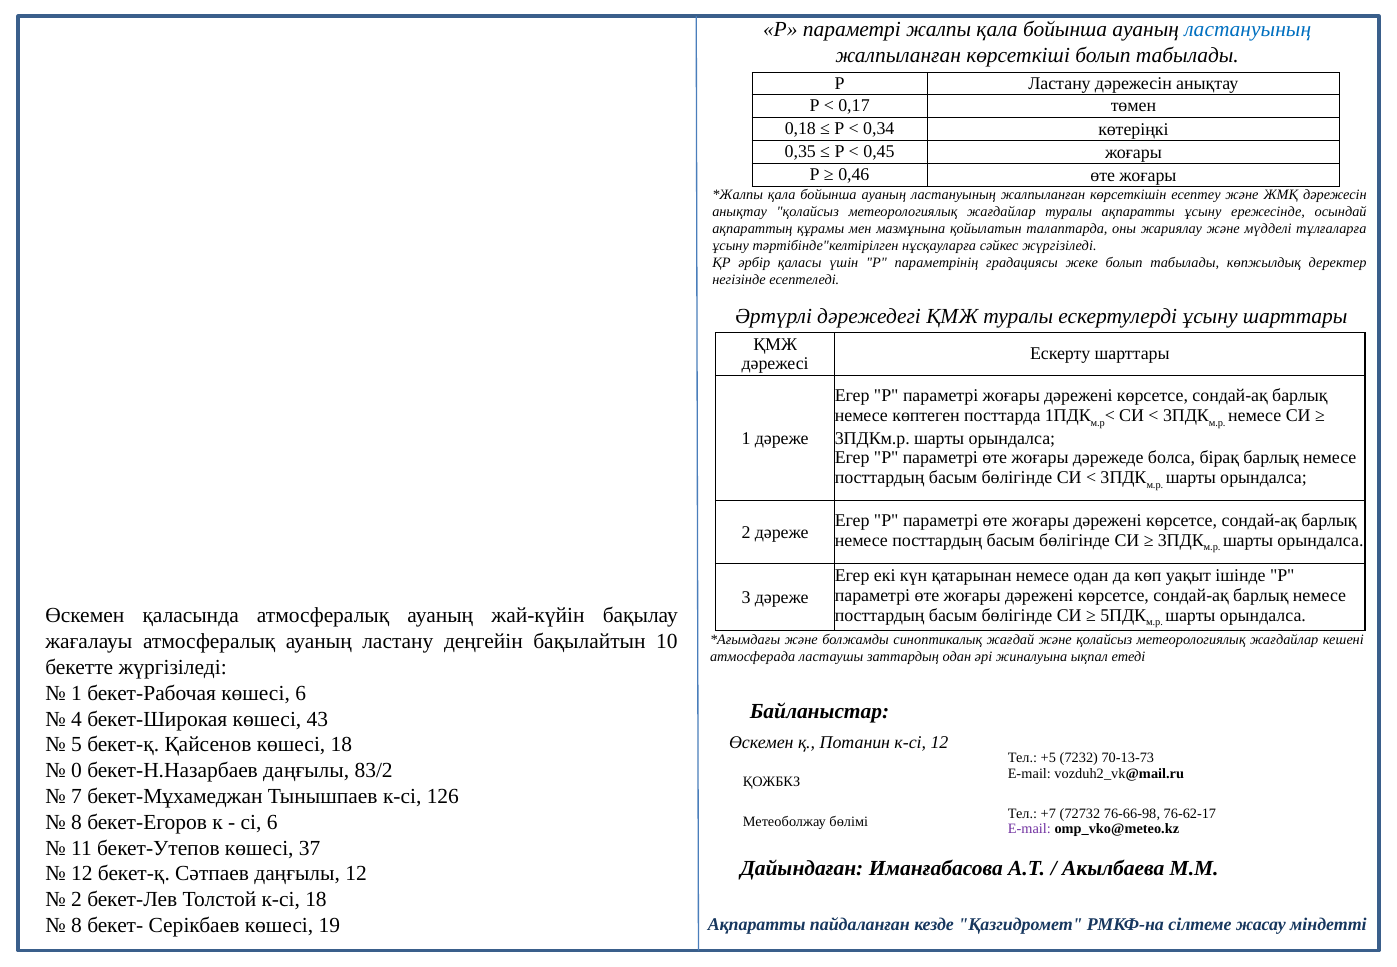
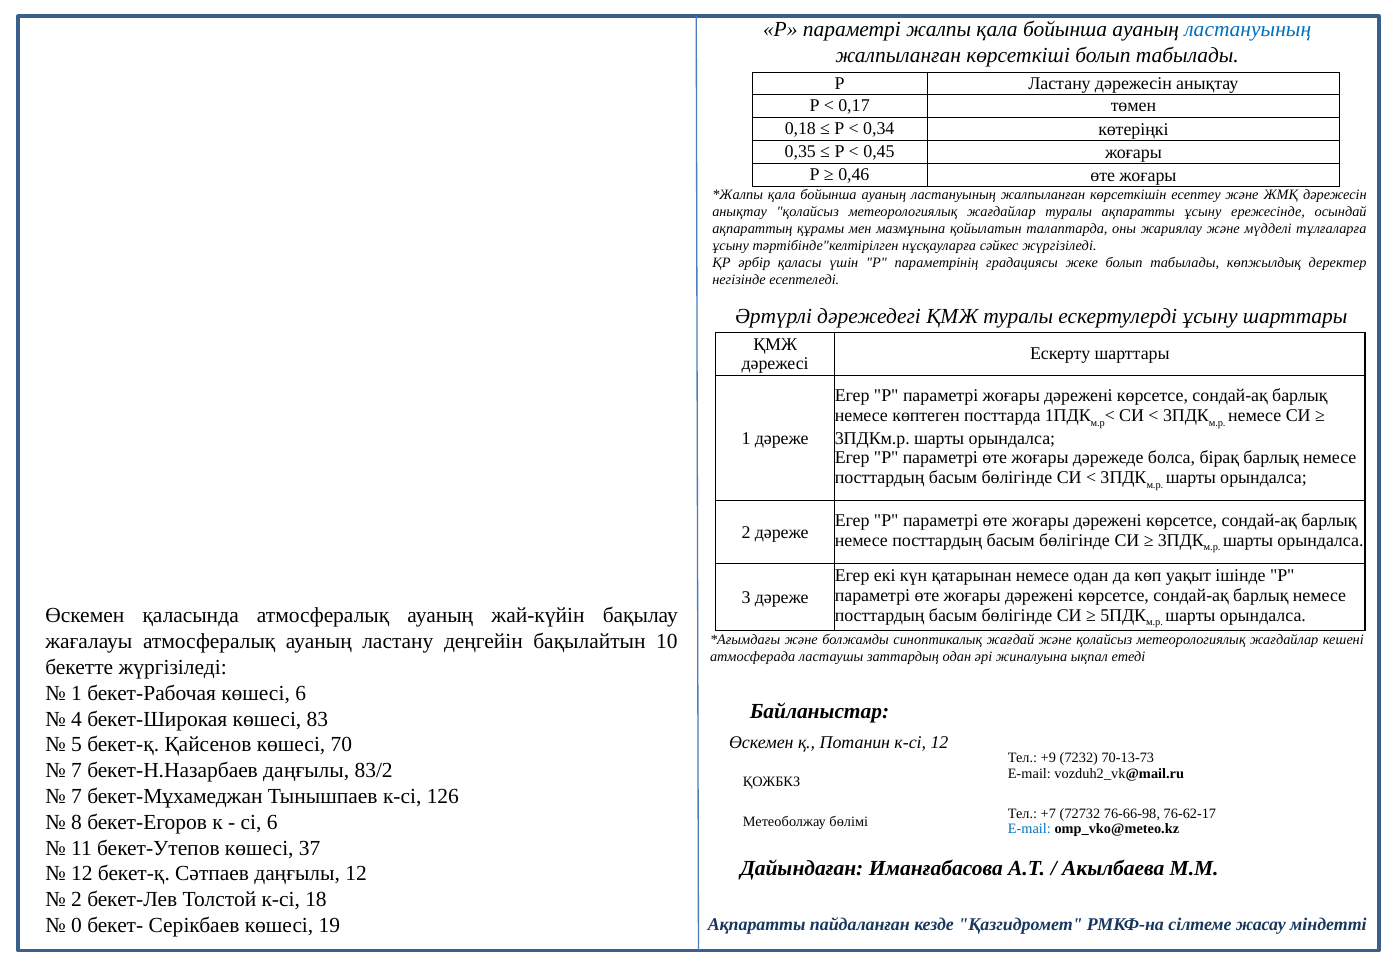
43: 43 -> 83
көшесі 18: 18 -> 70
+5: +5 -> +9
0 at (77, 771): 0 -> 7
E-mail at (1029, 829) colour: purple -> blue
8 at (77, 925): 8 -> 0
